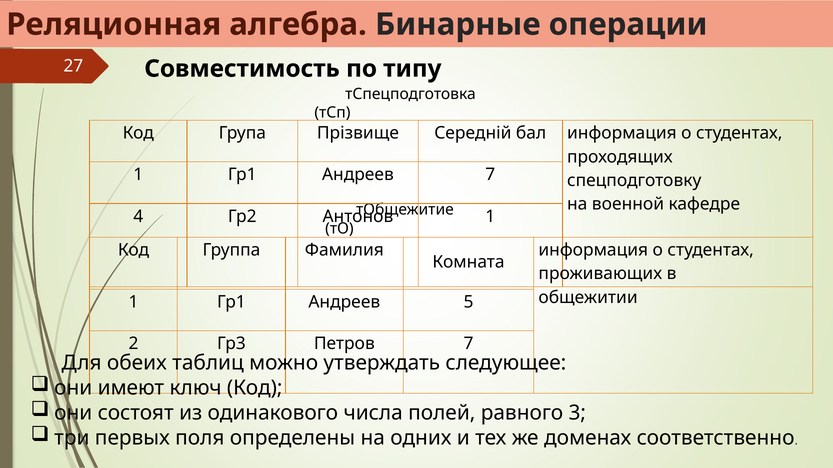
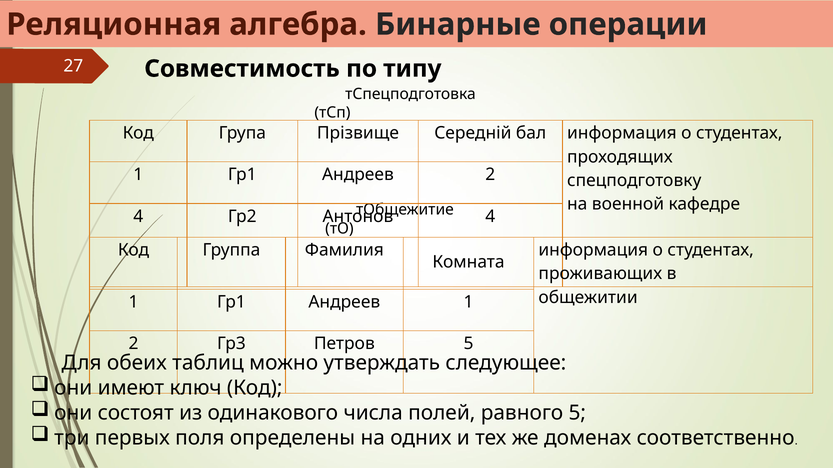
Андреев 7: 7 -> 2
Антонов 1: 1 -> 4
Андреев 5: 5 -> 1
Петров 7: 7 -> 5
равного 3: 3 -> 5
